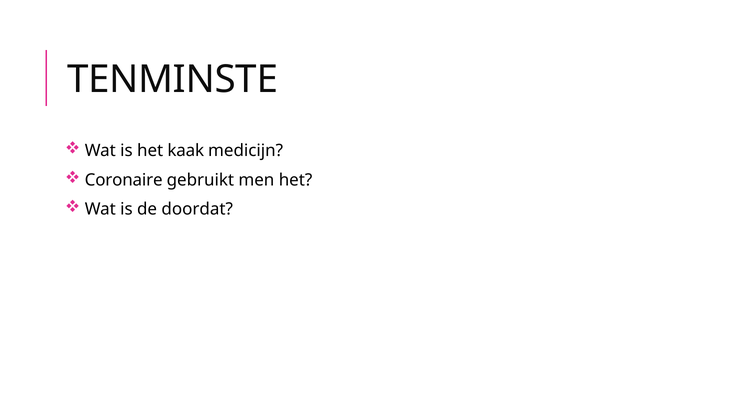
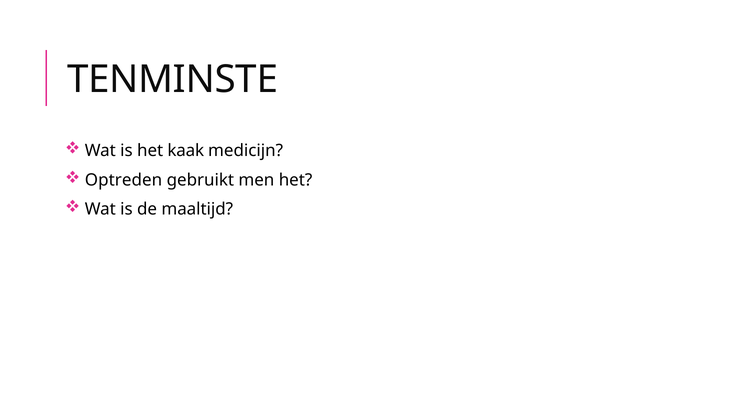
Coronaire: Coronaire -> Optreden
doordat: doordat -> maaltijd
